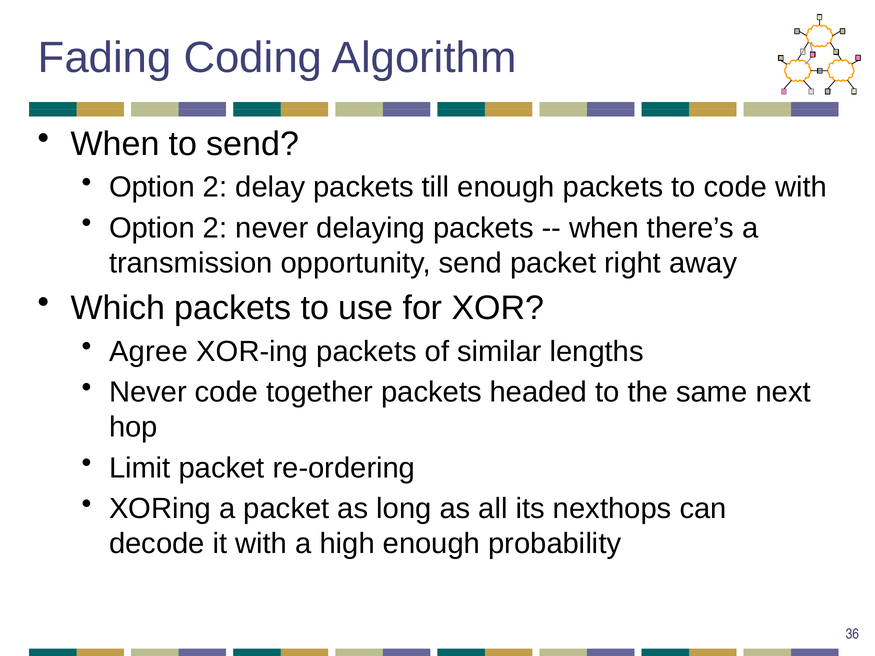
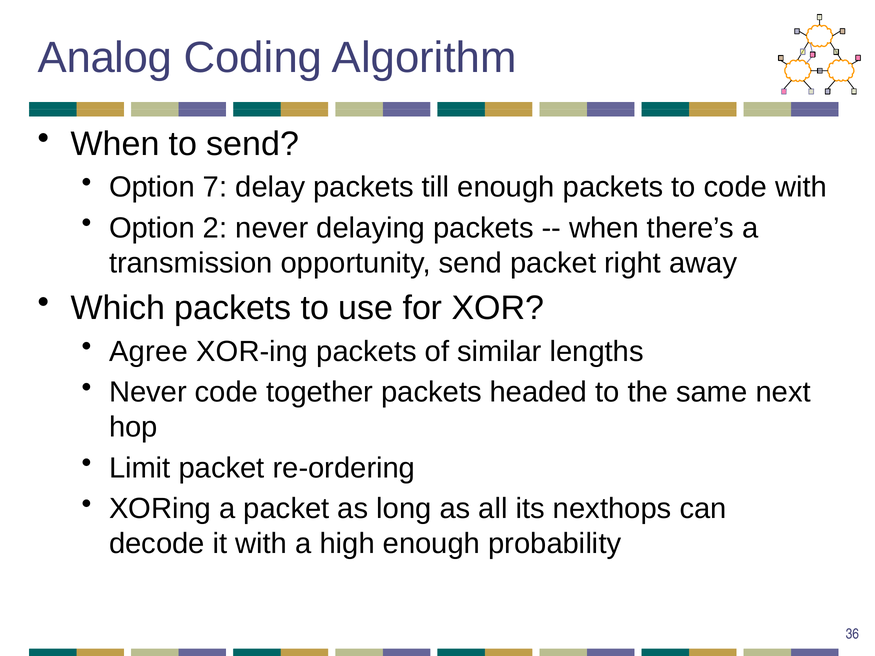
Fading: Fading -> Analog
2 at (215, 187): 2 -> 7
